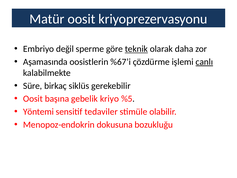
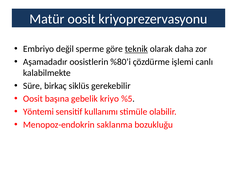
Aşamasında: Aşamasında -> Aşamadadır
%67’i: %67’i -> %80’i
canlı underline: present -> none
tedaviler: tedaviler -> kullanımı
dokusuna: dokusuna -> saklanma
